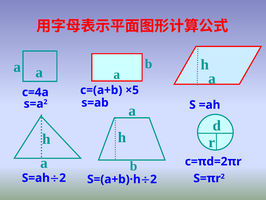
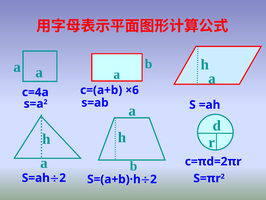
×5: ×5 -> ×6
